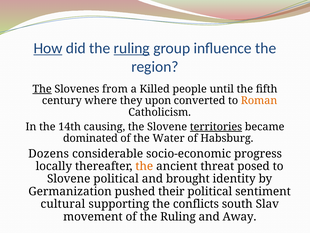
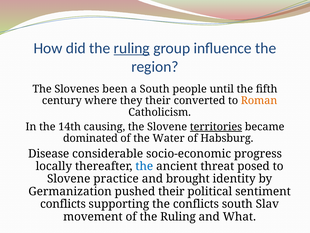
How underline: present -> none
The at (42, 89) underline: present -> none
from: from -> been
a Killed: Killed -> South
they upon: upon -> their
Dozens: Dozens -> Disease
the at (144, 166) colour: orange -> blue
Slovene political: political -> practice
cultural at (63, 204): cultural -> conflicts
Away: Away -> What
